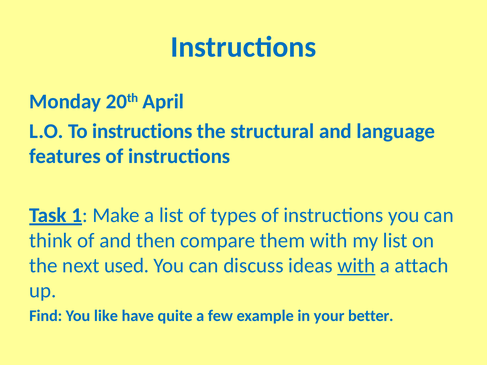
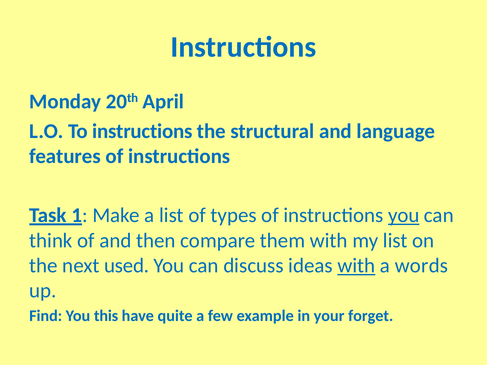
you at (404, 215) underline: none -> present
attach: attach -> words
like: like -> this
better: better -> forget
